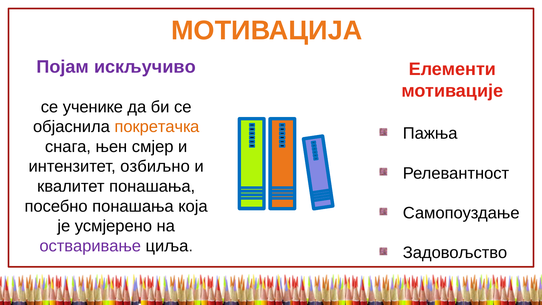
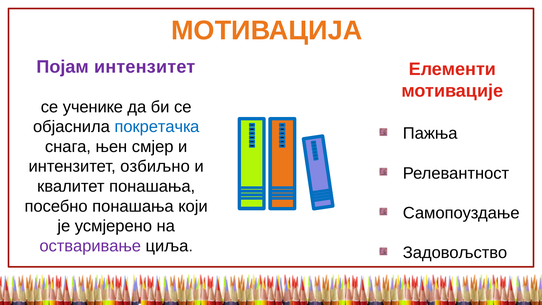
Појам искључиво: искључиво -> интензитет
покретачка colour: orange -> blue
која: која -> који
